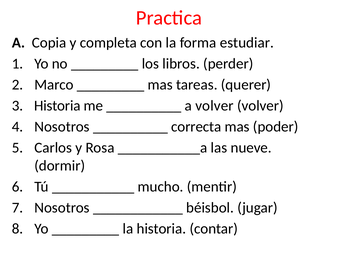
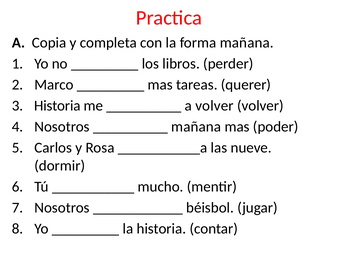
forma estudiar: estudiar -> mañana
correcta at (196, 127): correcta -> mañana
